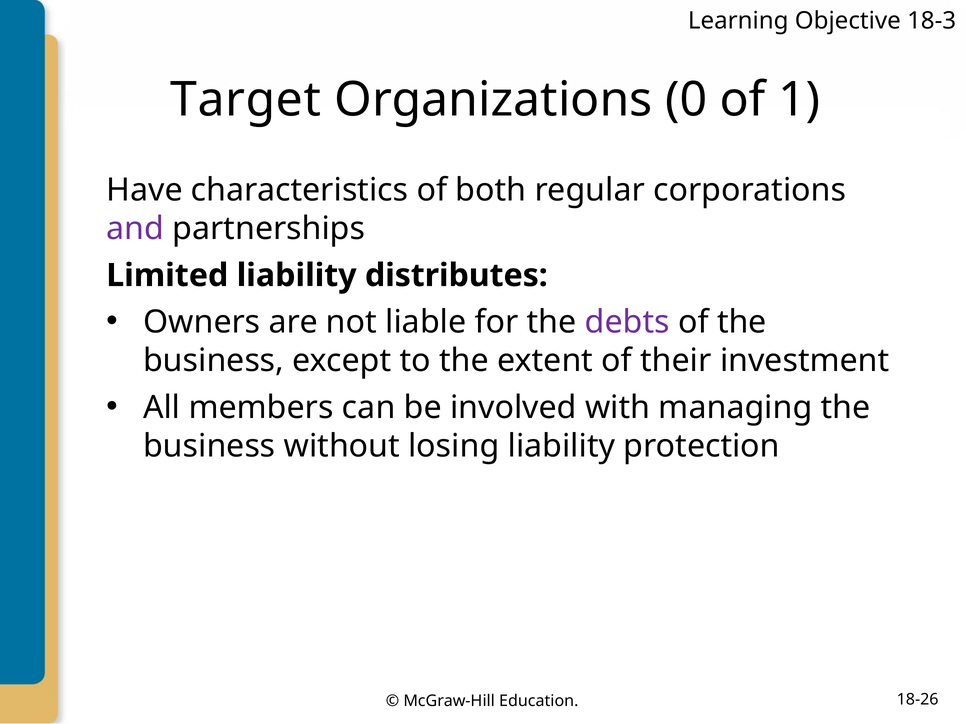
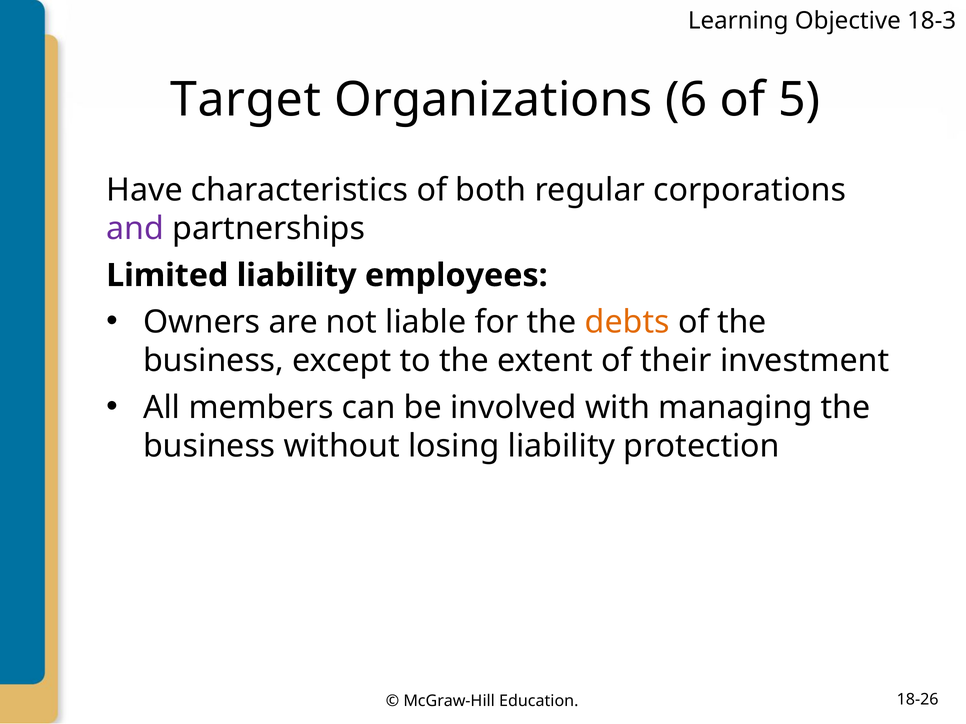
0: 0 -> 6
1: 1 -> 5
distributes: distributes -> employees
debts colour: purple -> orange
